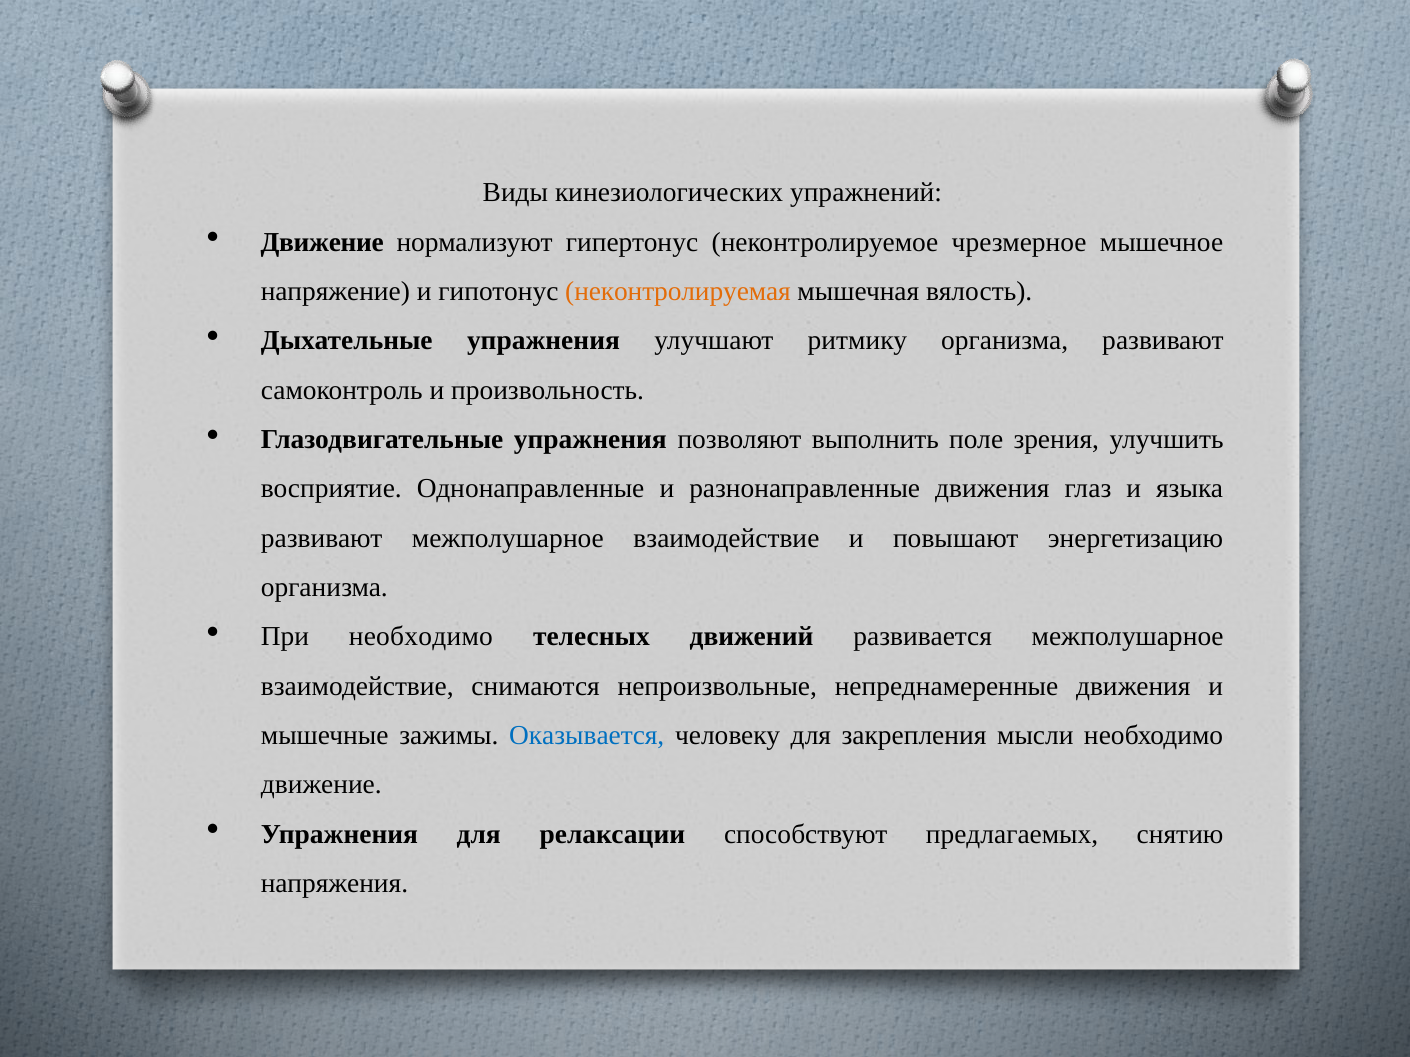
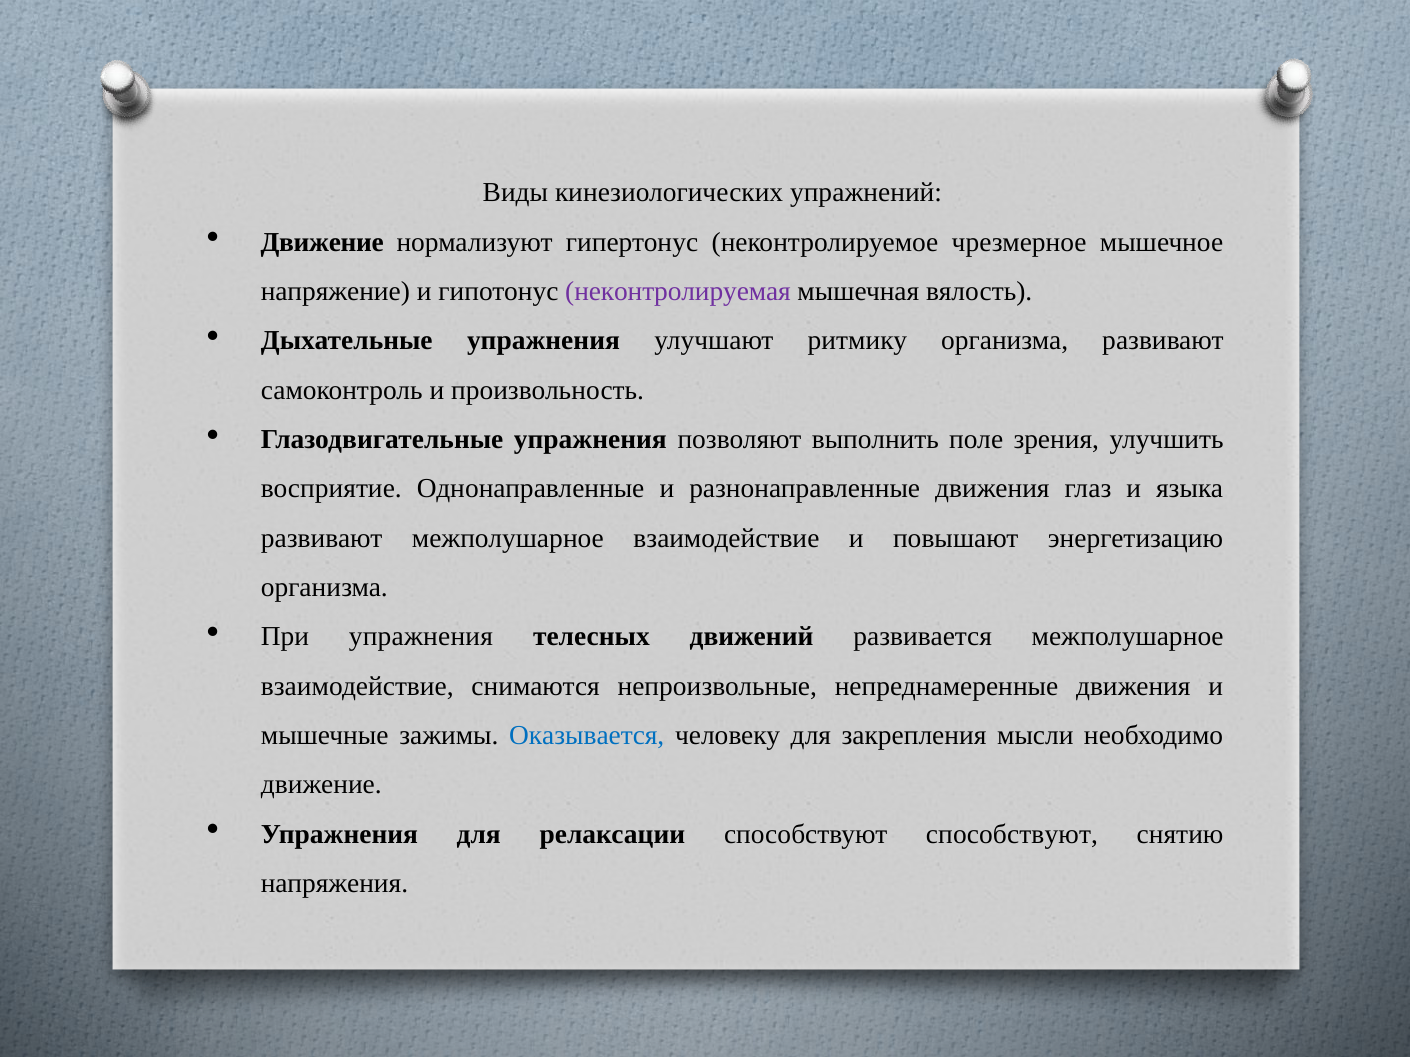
неконтролируемая colour: orange -> purple
При необходимо: необходимо -> упражнения
способствуют предлагаемых: предлагаемых -> способствуют
